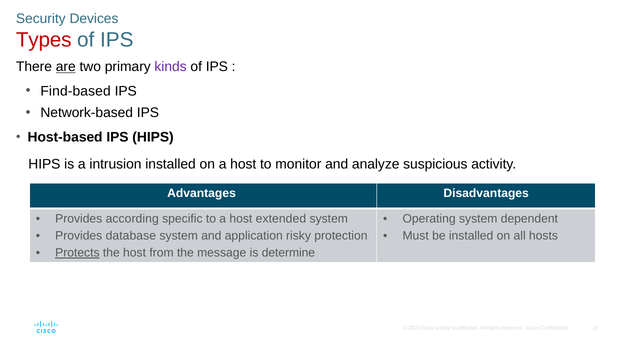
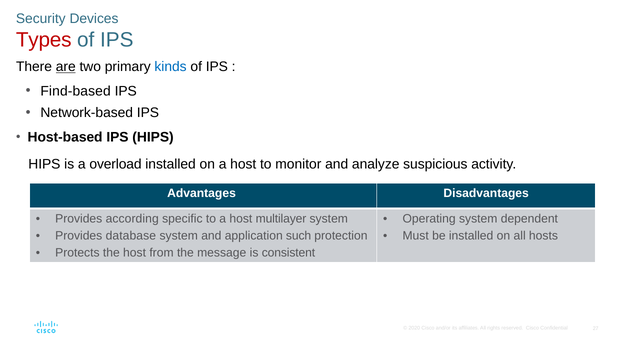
kinds colour: purple -> blue
intrusion: intrusion -> overload
extended: extended -> multilayer
risky: risky -> such
Protects underline: present -> none
determine: determine -> consistent
